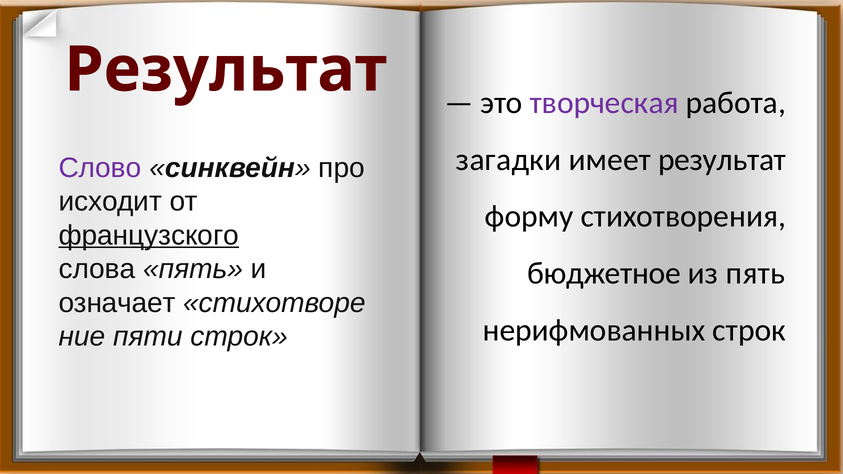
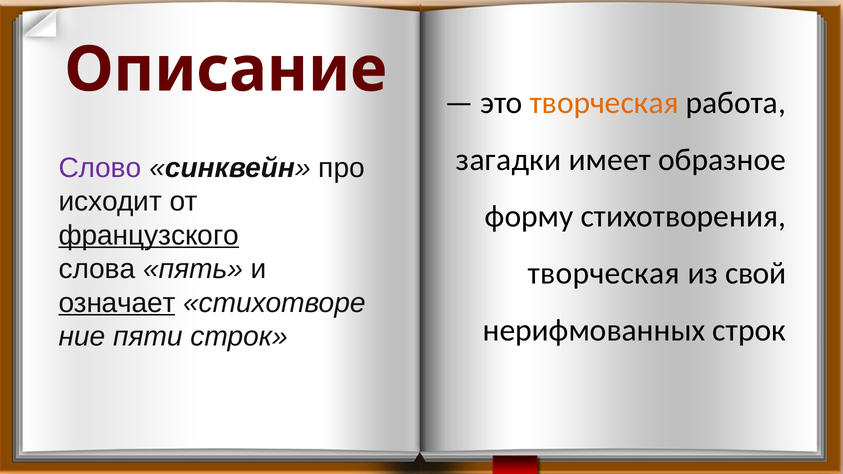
Результат at (226, 70): Результат -> Описание
творческая at (604, 103) colour: purple -> orange
имеет результат: результат -> образное
бюджетное at (604, 273): бюджетное -> творческая
из пять: пять -> свой
означает underline: none -> present
